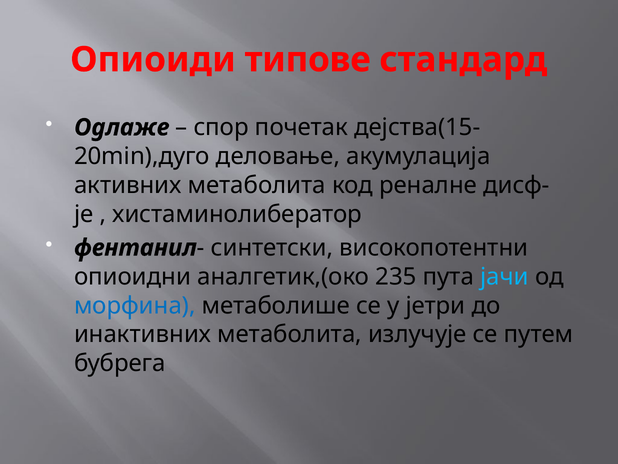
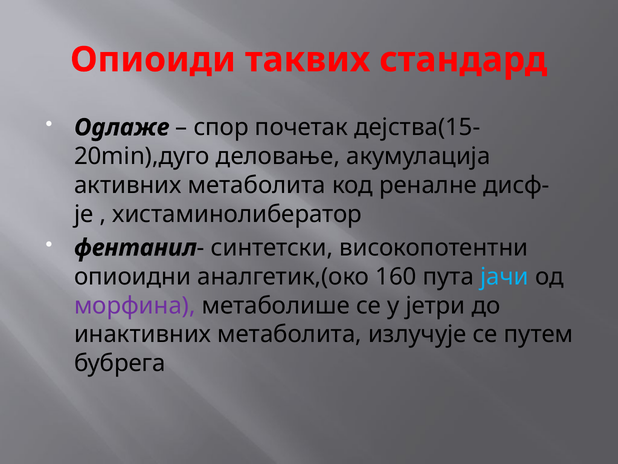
типове: типове -> таквих
235: 235 -> 160
морфина colour: blue -> purple
